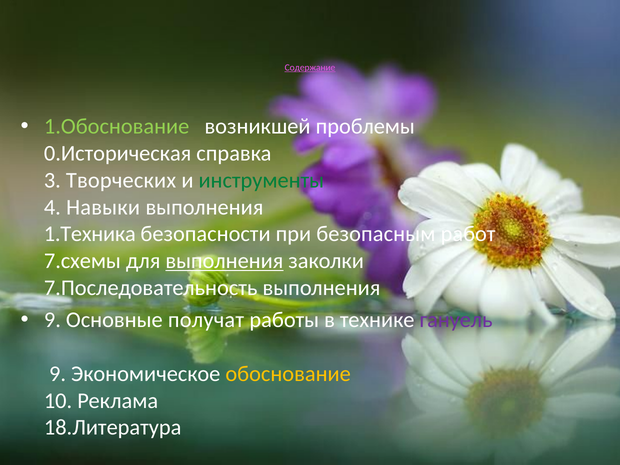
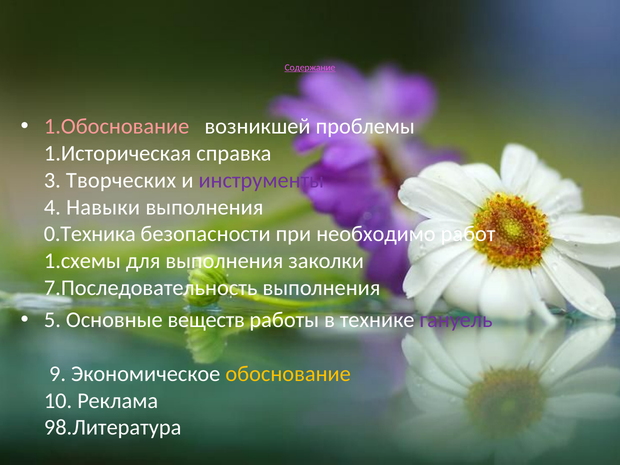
1.Обоснование colour: light green -> pink
0.Историческая: 0.Историческая -> 1.Историческая
инструменты colour: green -> purple
1.Техника: 1.Техника -> 0.Техника
безопасным: безопасным -> необходимо
7.схемы: 7.схемы -> 1.схемы
выполнения at (224, 261) underline: present -> none
9 at (52, 320): 9 -> 5
получат: получат -> веществ
18.Литература: 18.Литература -> 98.Литература
